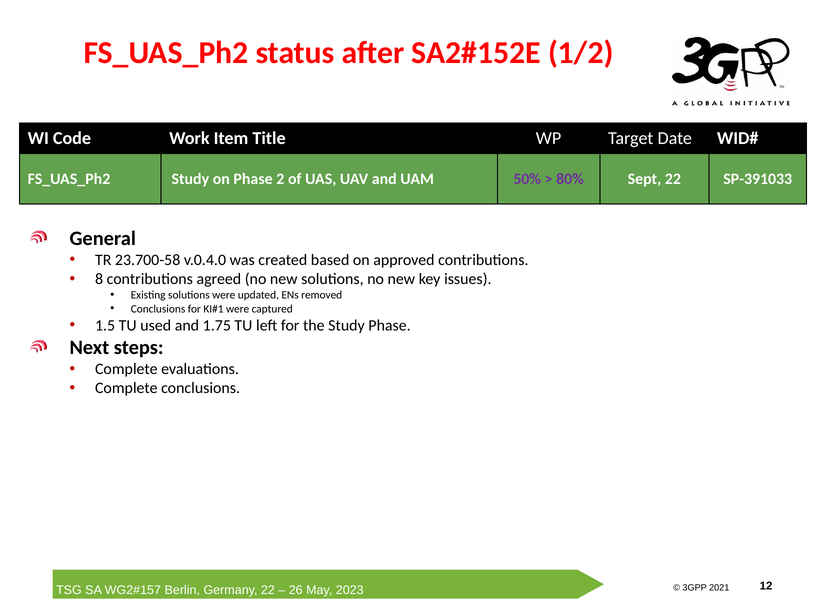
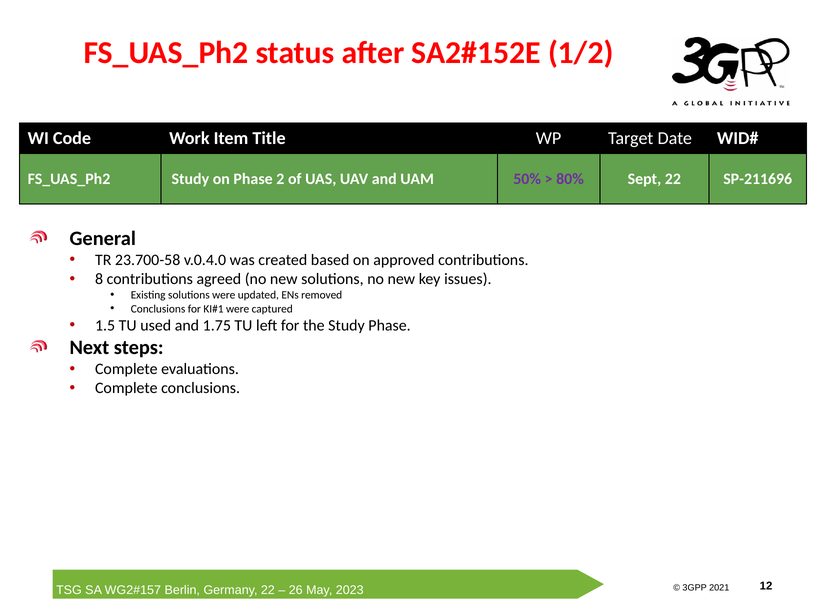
SP-391033: SP-391033 -> SP-211696
